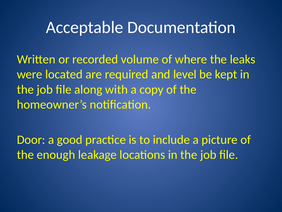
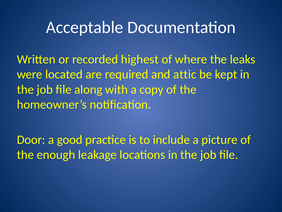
volume: volume -> highest
level: level -> attic
